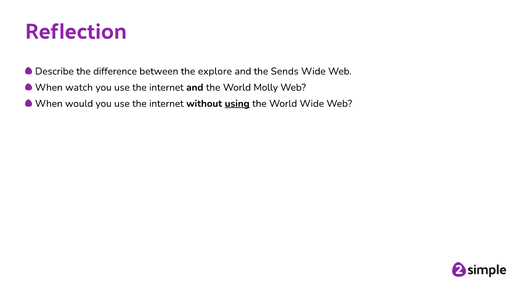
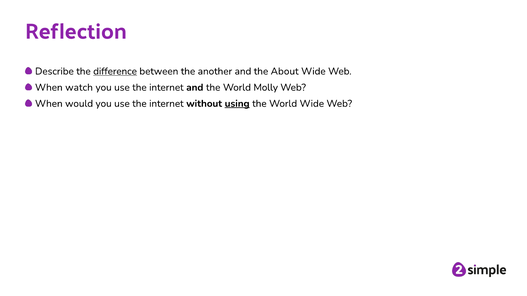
difference underline: none -> present
explore: explore -> another
Sends: Sends -> About
